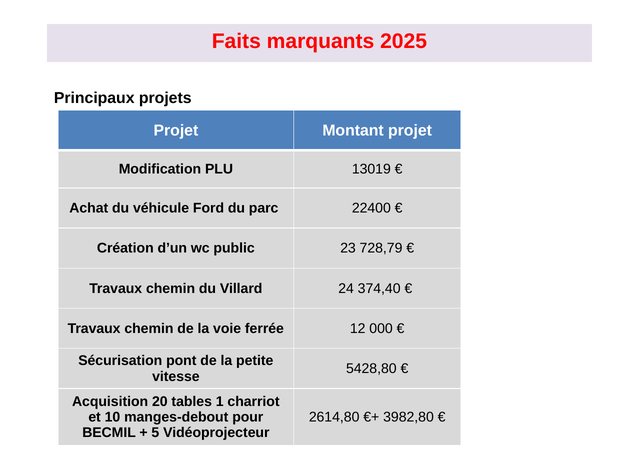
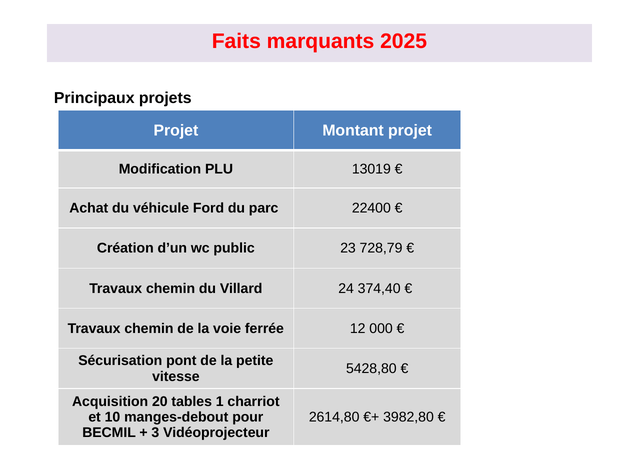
5: 5 -> 3
